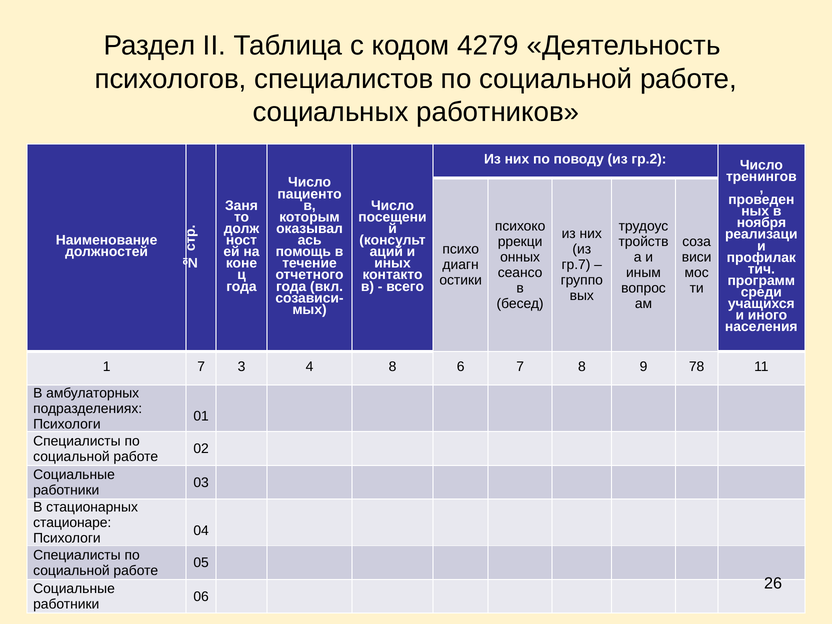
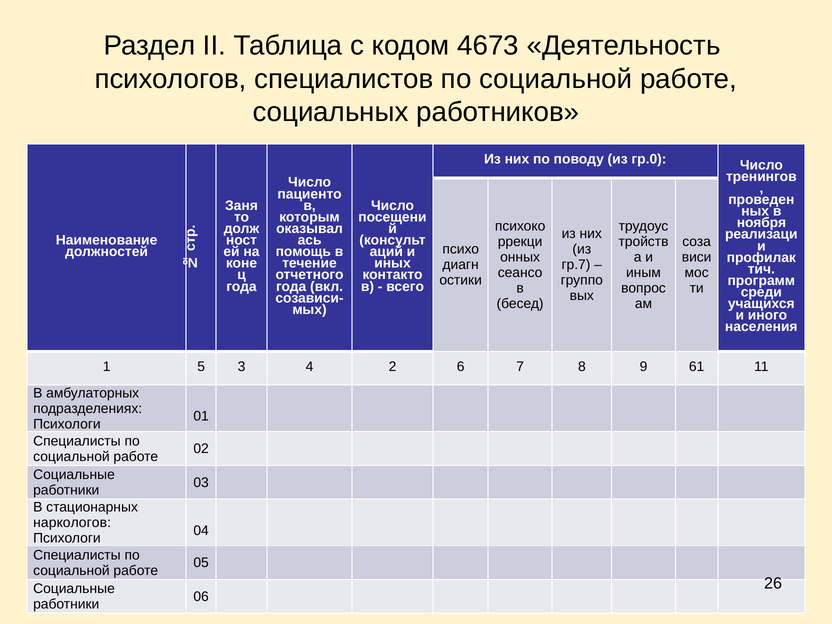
4279: 4279 -> 4673
гр.2: гр.2 -> гр.0
1 7: 7 -> 5
4 8: 8 -> 2
78: 78 -> 61
стационаре: стационаре -> наркологов
